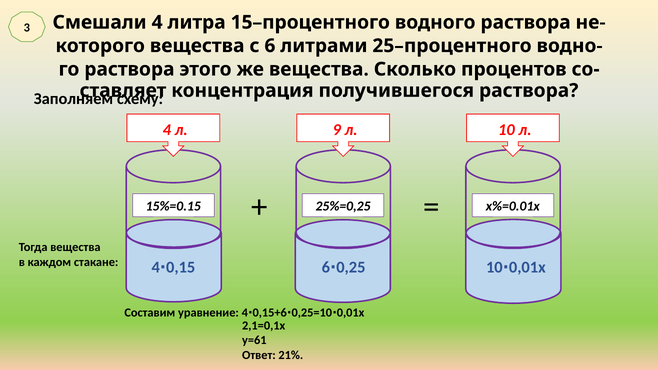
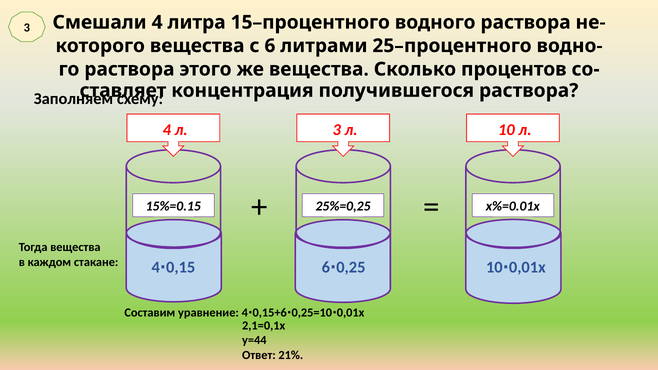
9 at (337, 130): 9 -> 3
у=61: у=61 -> у=44
